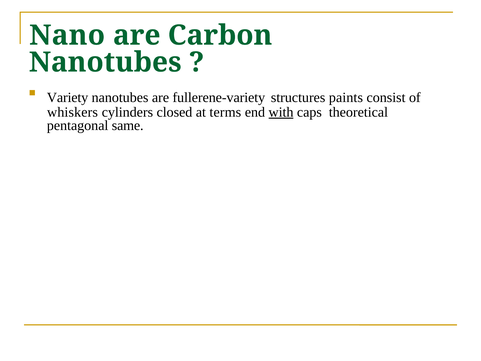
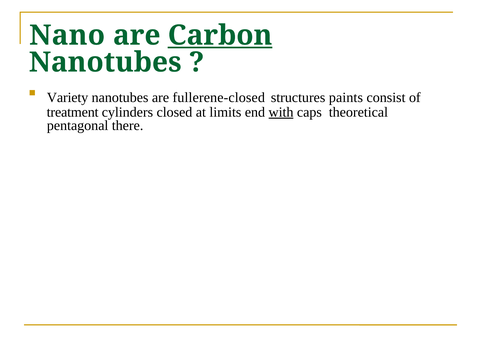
Carbon underline: none -> present
fullerene-variety: fullerene-variety -> fullerene-closed
whiskers: whiskers -> treatment
terms: terms -> limits
same: same -> there
